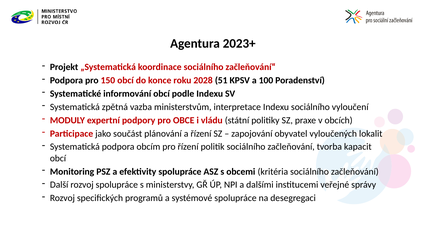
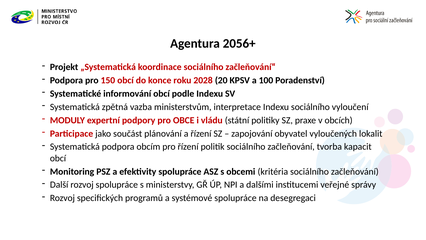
2023+: 2023+ -> 2056+
51: 51 -> 20
